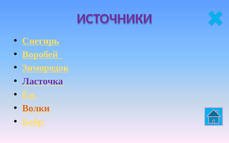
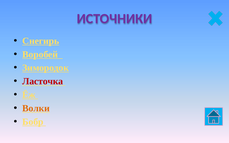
Ласточка colour: purple -> red
